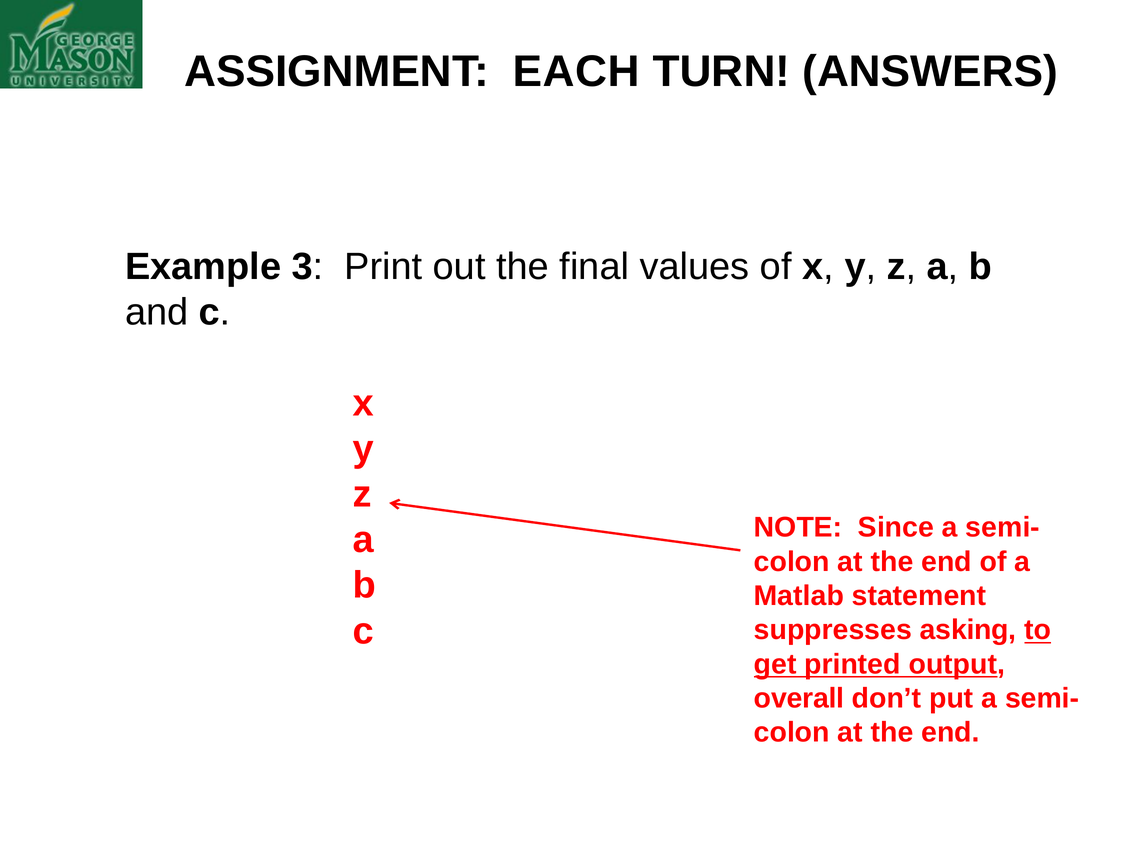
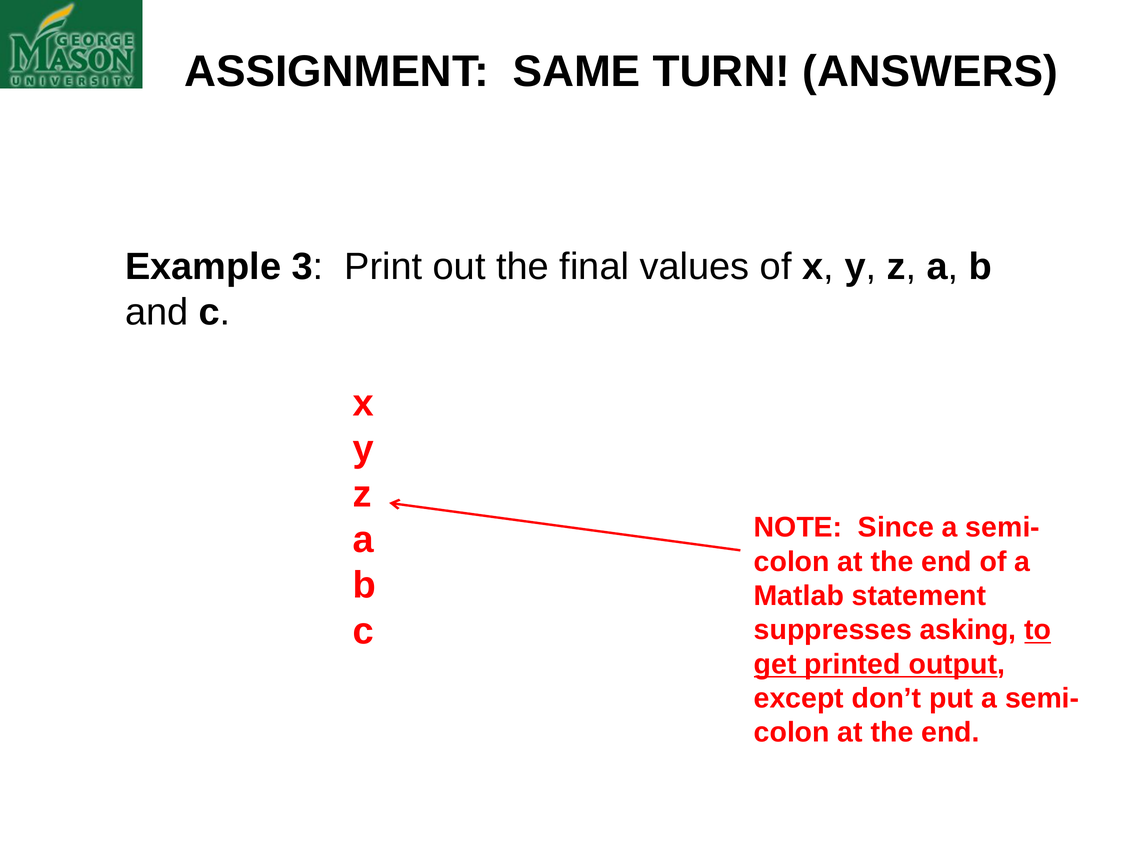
EACH: EACH -> SAME
overall: overall -> except
